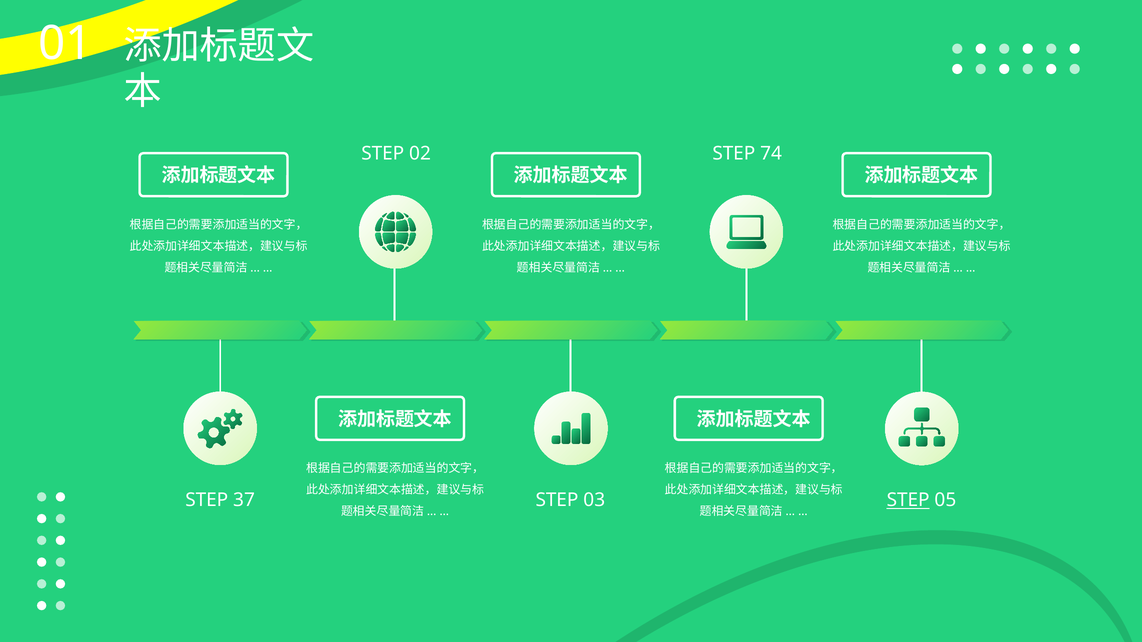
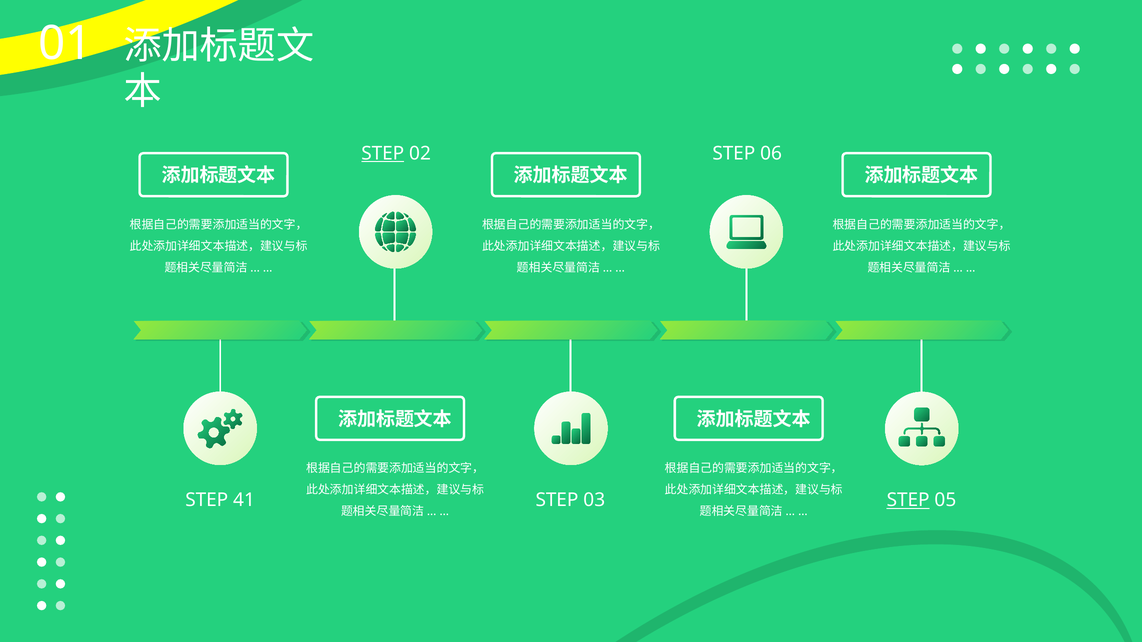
STEP at (383, 153) underline: none -> present
74: 74 -> 06
37: 37 -> 41
